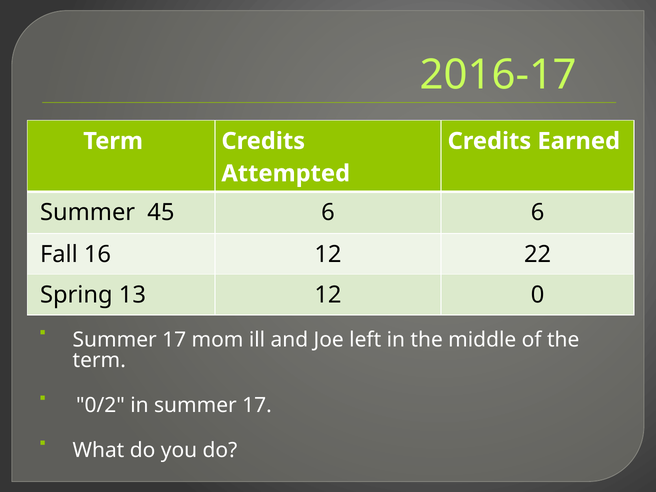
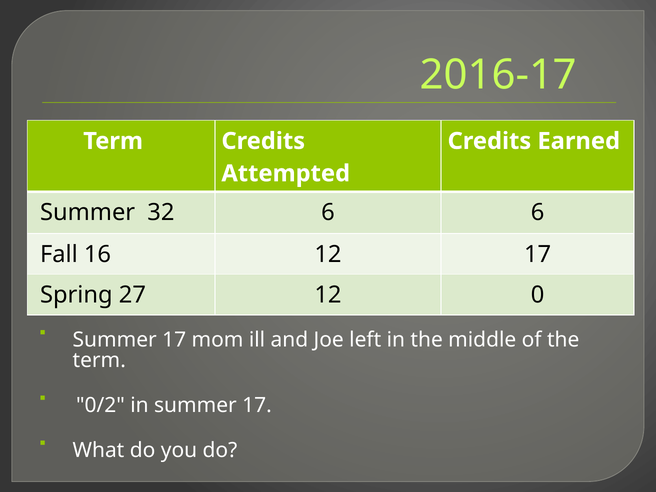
45: 45 -> 32
12 22: 22 -> 17
13: 13 -> 27
